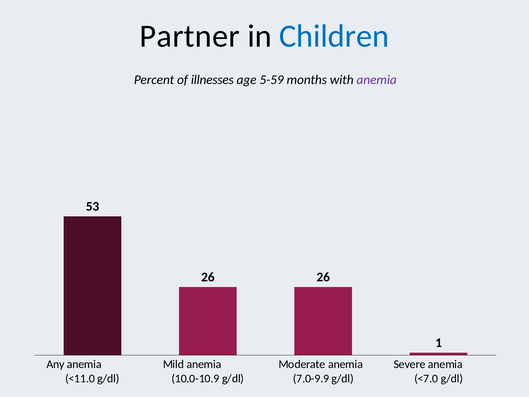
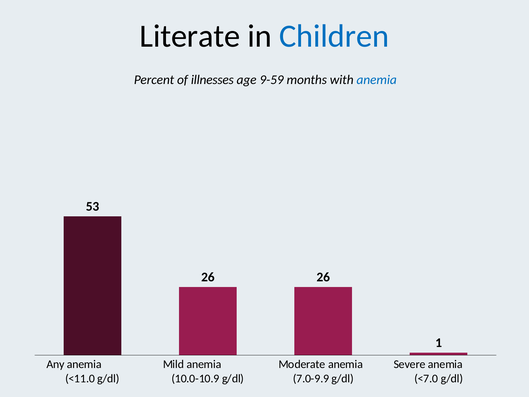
Partner: Partner -> Literate
5-59: 5-59 -> 9-59
anemia at (377, 80) colour: purple -> blue
